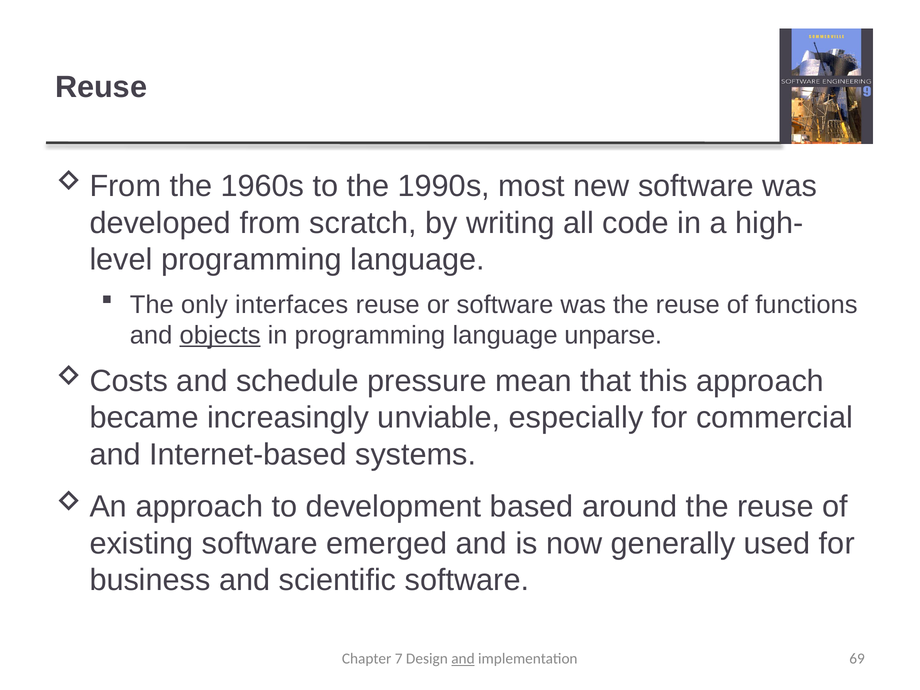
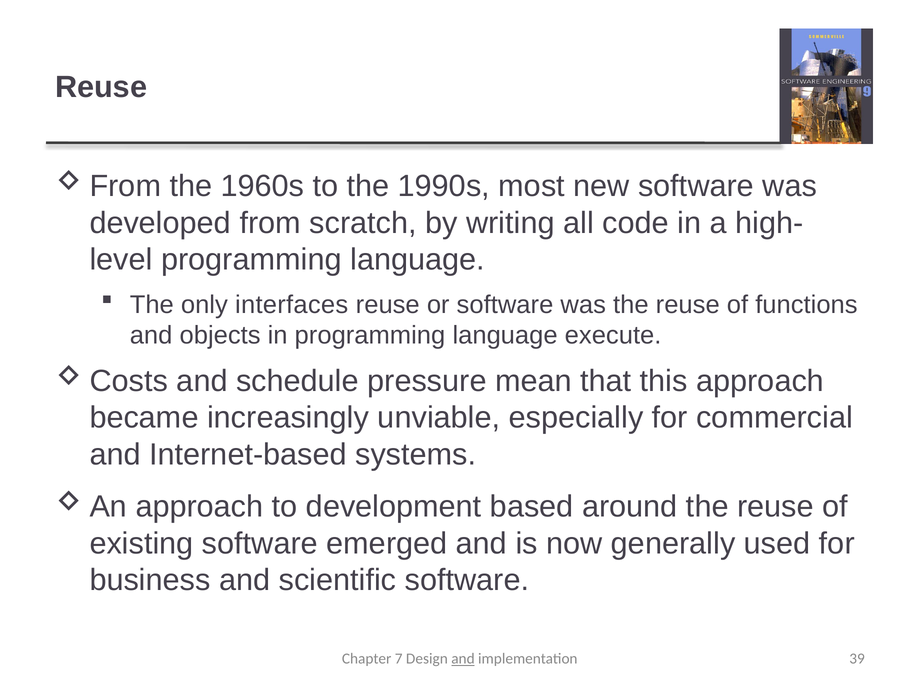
objects underline: present -> none
unparse: unparse -> execute
69: 69 -> 39
